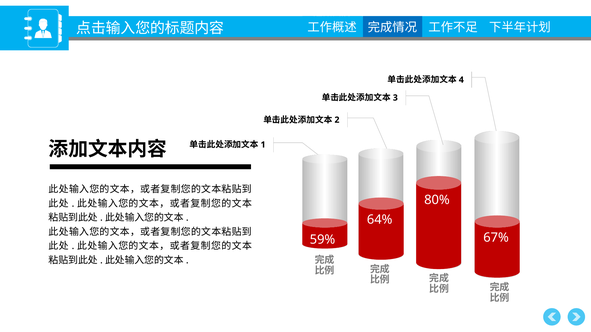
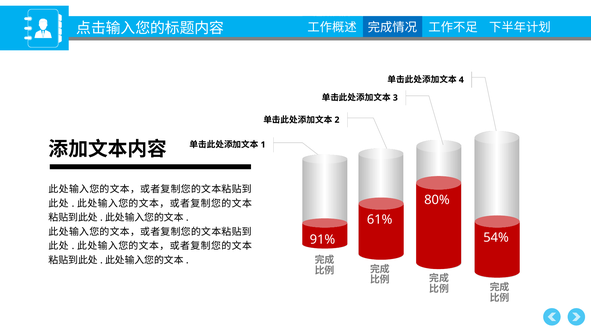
64%: 64% -> 61%
67%: 67% -> 54%
59%: 59% -> 91%
